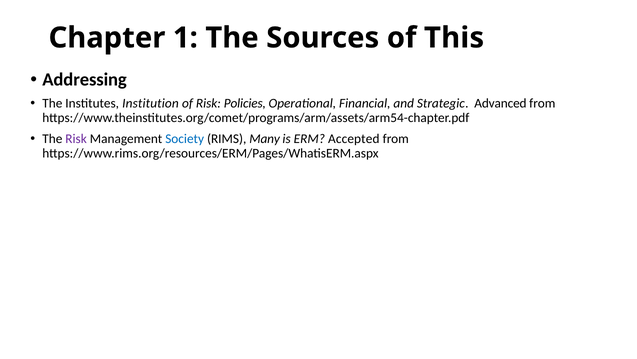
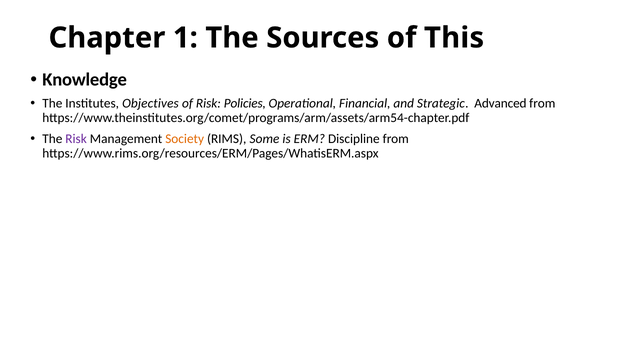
Addressing: Addressing -> Knowledge
Institution: Institution -> Objectives
Society colour: blue -> orange
Many: Many -> Some
Accepted: Accepted -> Discipline
